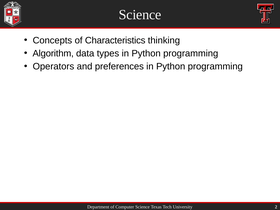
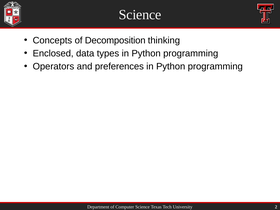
Characteristics: Characteristics -> Decomposition
Algorithm: Algorithm -> Enclosed
